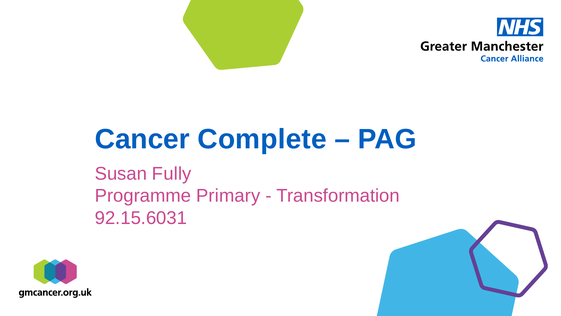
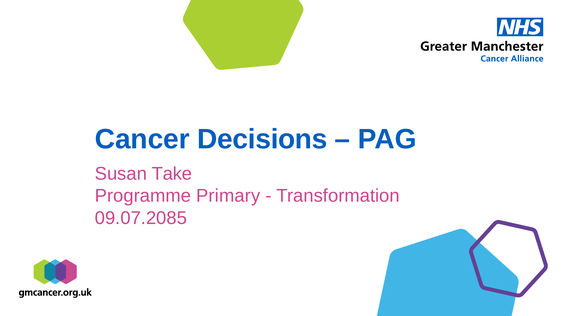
Complete: Complete -> Decisions
Fully: Fully -> Take
92.15.6031: 92.15.6031 -> 09.07.2085
